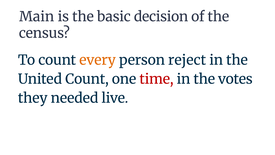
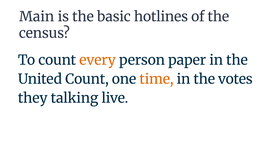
decision: decision -> hotlines
reject: reject -> paper
time colour: red -> orange
needed: needed -> talking
